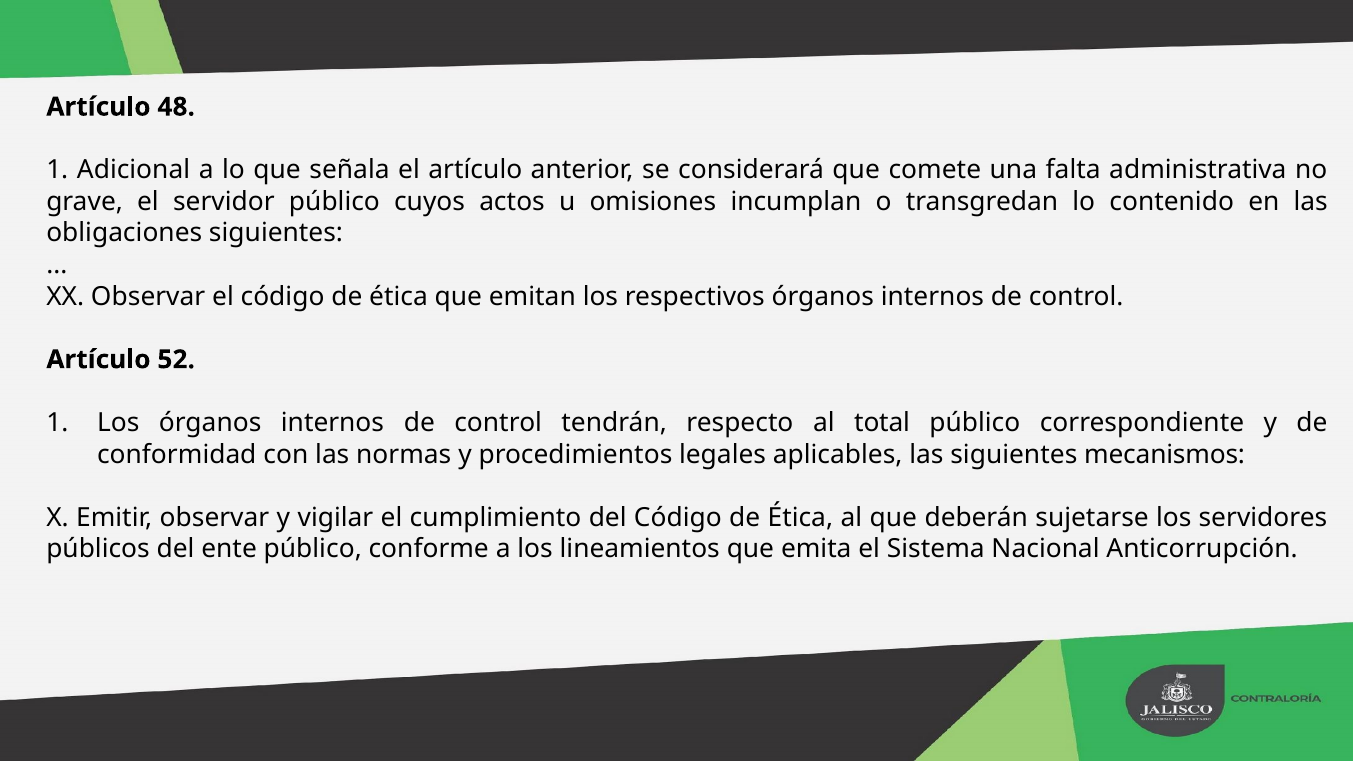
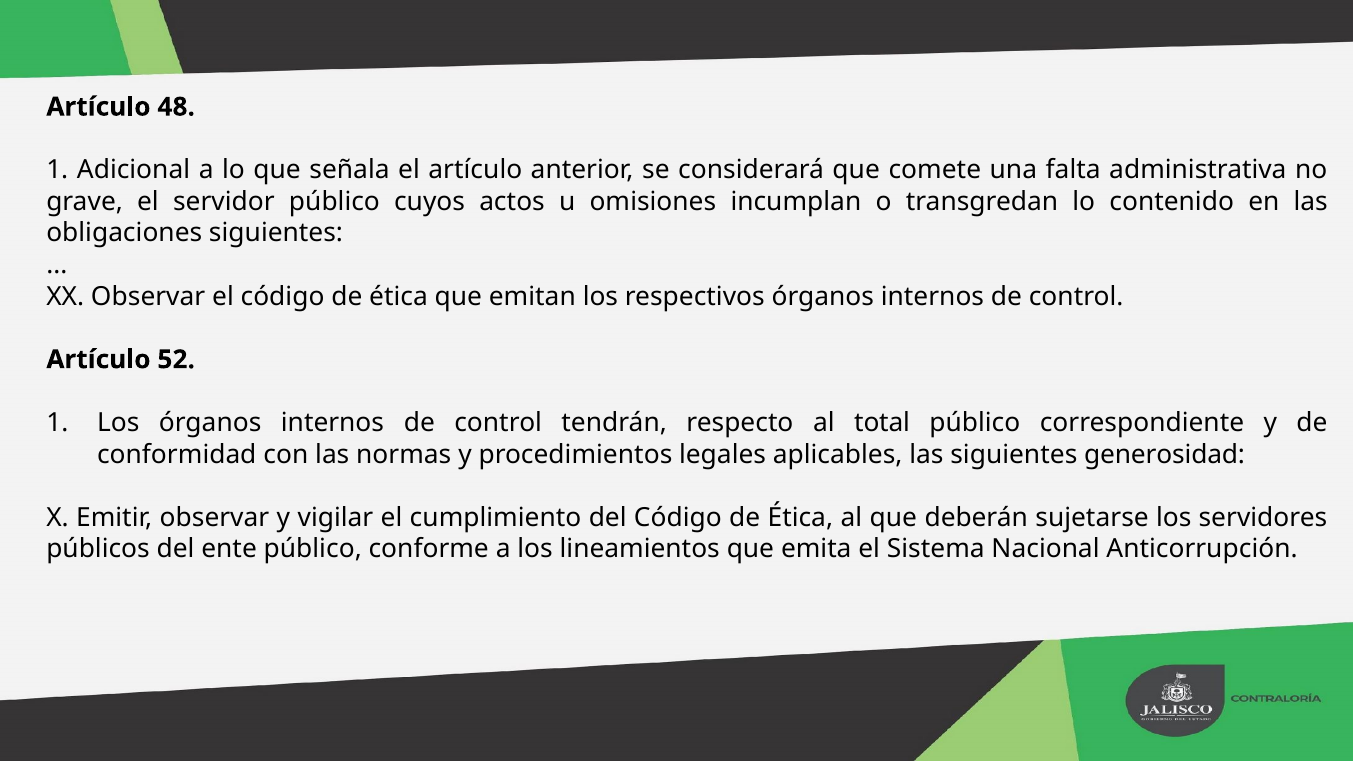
mecanismos: mecanismos -> generosidad
